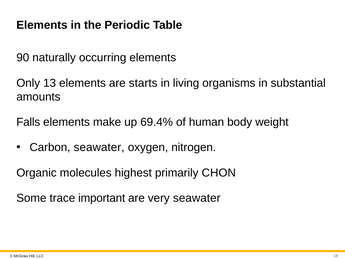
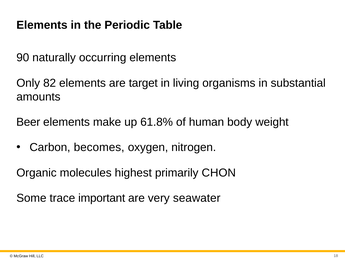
13: 13 -> 82
starts: starts -> target
Falls: Falls -> Beer
69.4%: 69.4% -> 61.8%
Carbon seawater: seawater -> becomes
